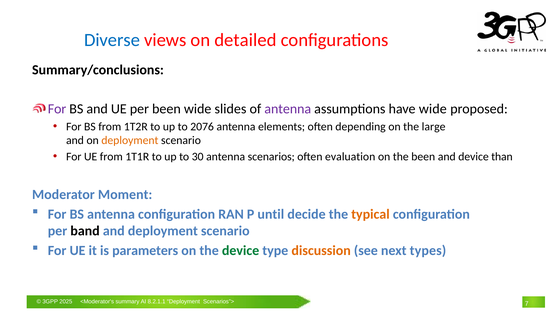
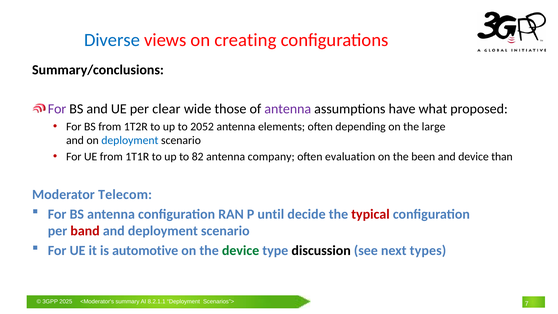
detailed: detailed -> creating
per been: been -> clear
slides: slides -> those
have wide: wide -> what
2076: 2076 -> 2052
deployment at (130, 140) colour: orange -> blue
30: 30 -> 82
scenarios: scenarios -> company
Moment: Moment -> Telecom
typical colour: orange -> red
band colour: black -> red
parameters: parameters -> automotive
discussion colour: orange -> black
